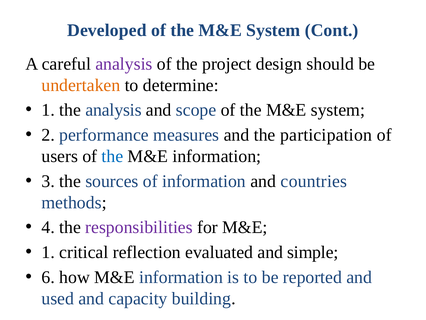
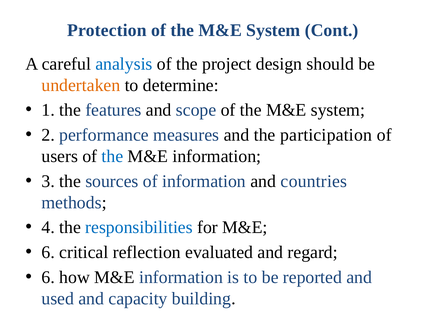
Developed: Developed -> Protection
analysis at (124, 64) colour: purple -> blue
the analysis: analysis -> features
responsibilities colour: purple -> blue
1 at (48, 252): 1 -> 6
simple: simple -> regard
